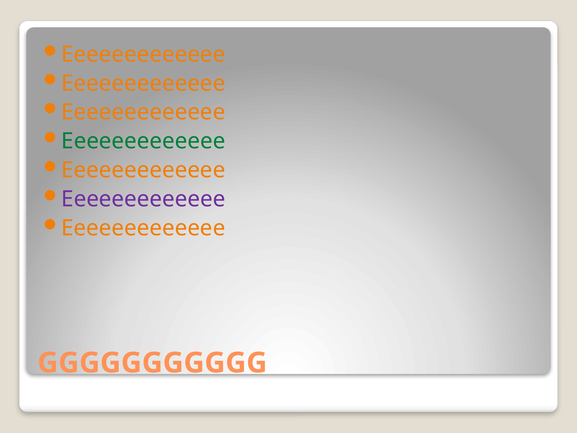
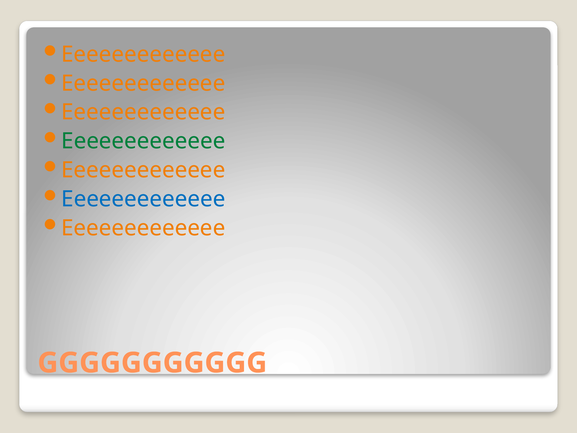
Eeeeeeeeeeeee at (143, 199) colour: purple -> blue
